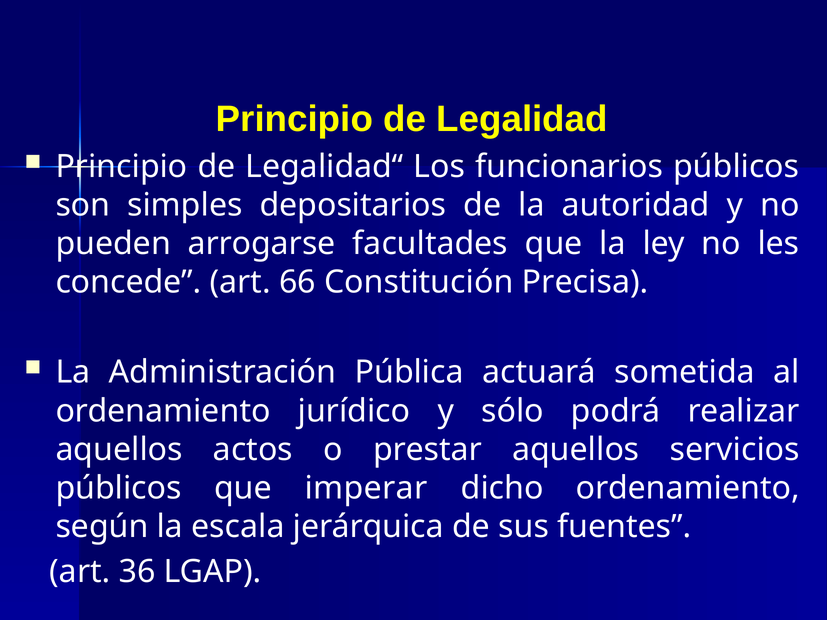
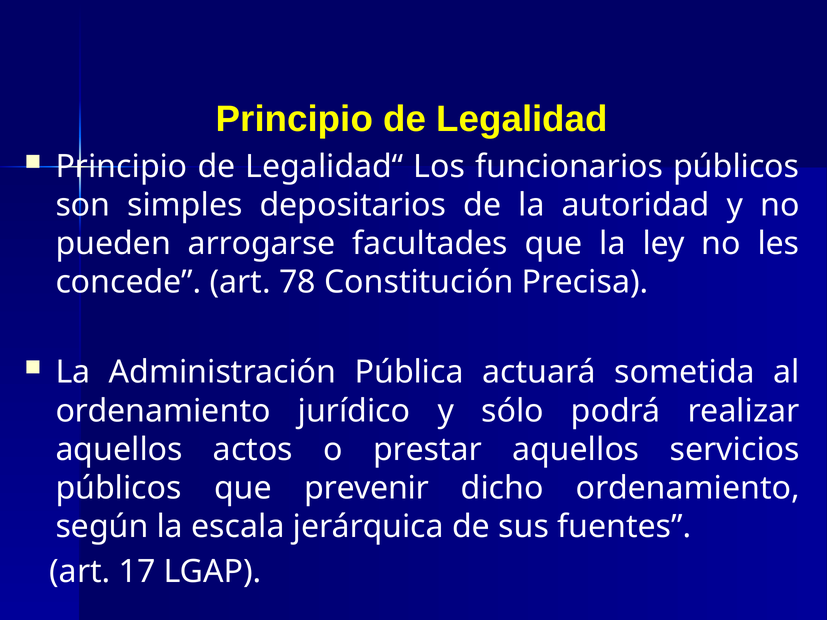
66: 66 -> 78
imperar: imperar -> prevenir
36: 36 -> 17
